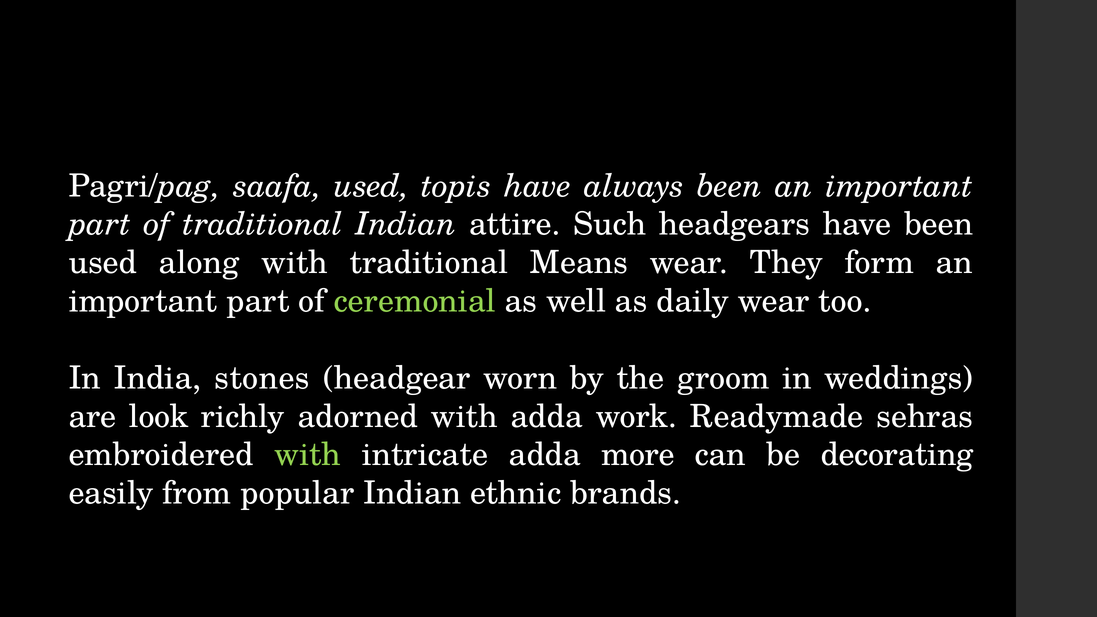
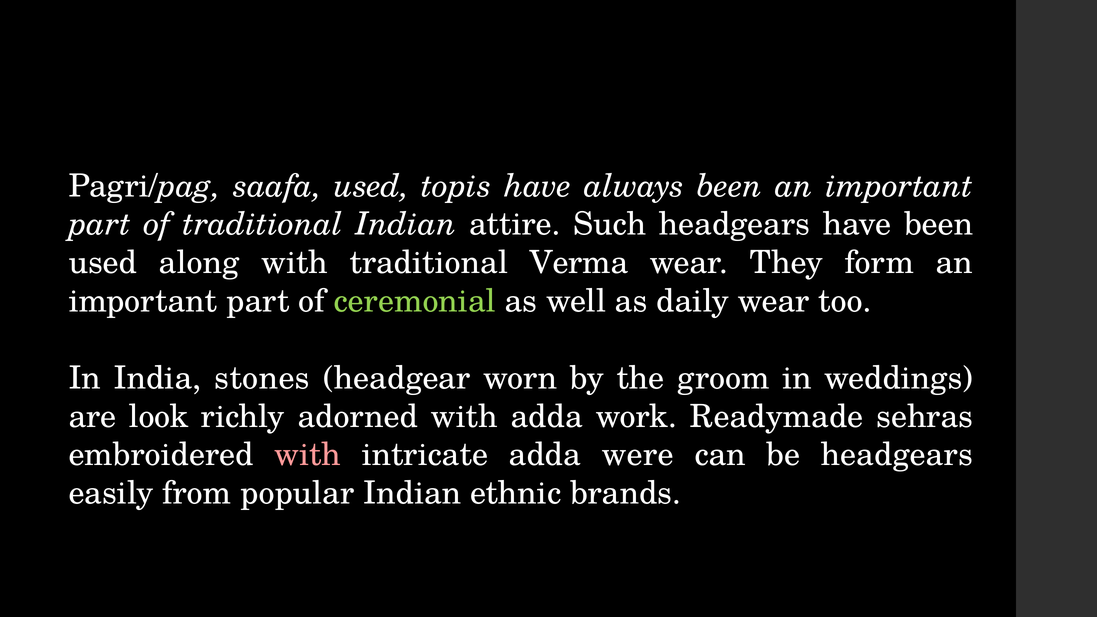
Means: Means -> Verma
with at (308, 455) colour: light green -> pink
more: more -> were
be decorating: decorating -> headgears
